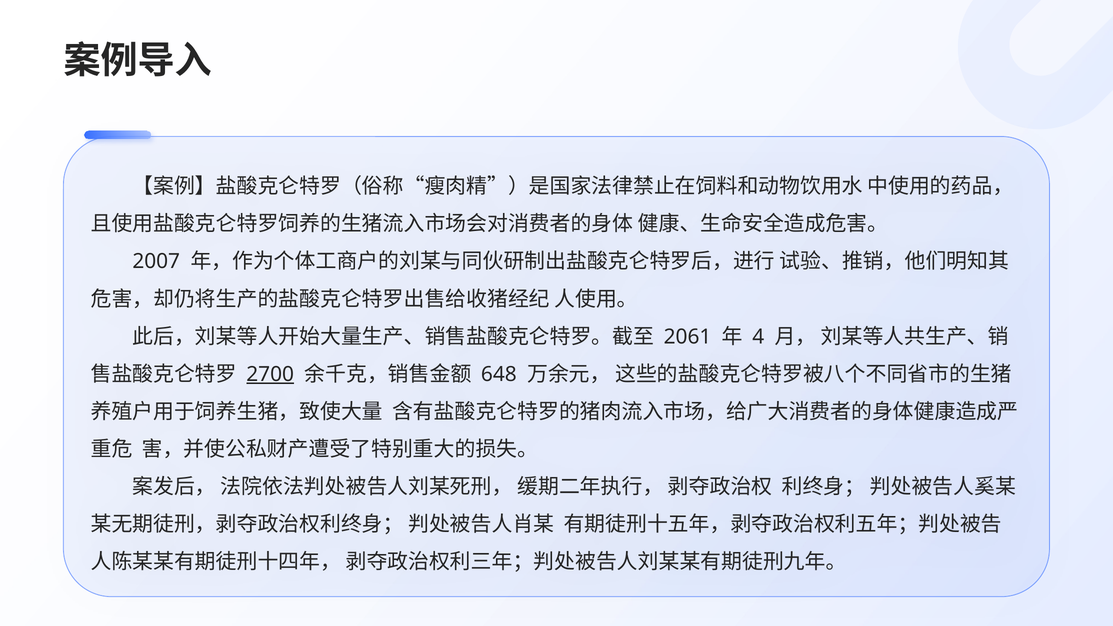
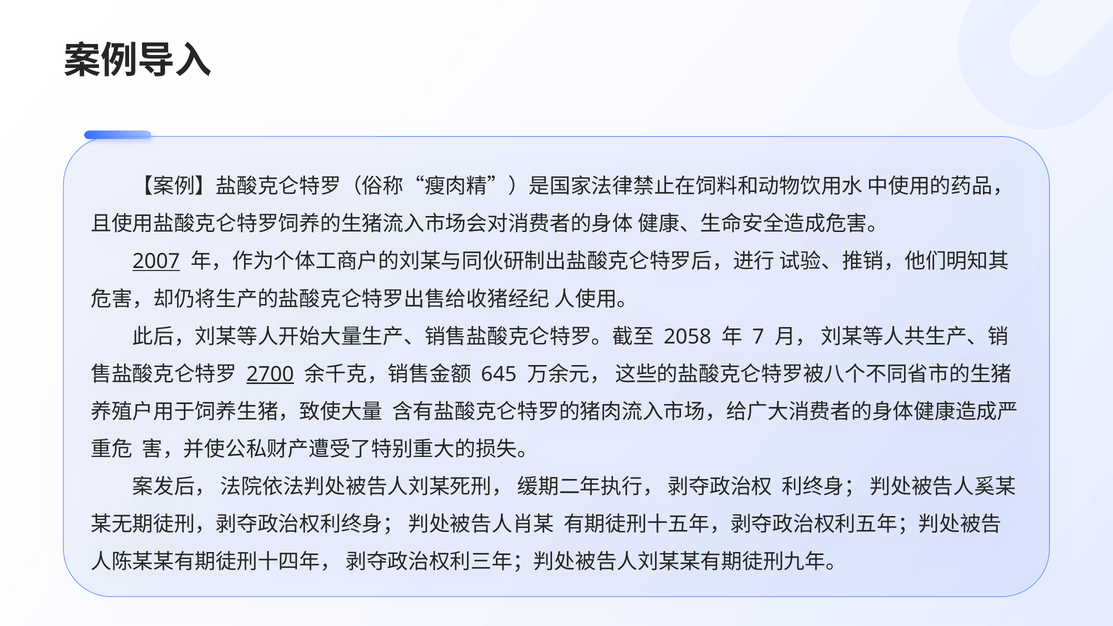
2007 underline: none -> present
2061: 2061 -> 2058
4: 4 -> 7
648: 648 -> 645
